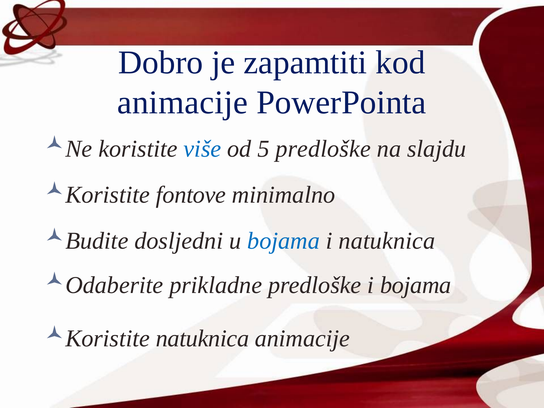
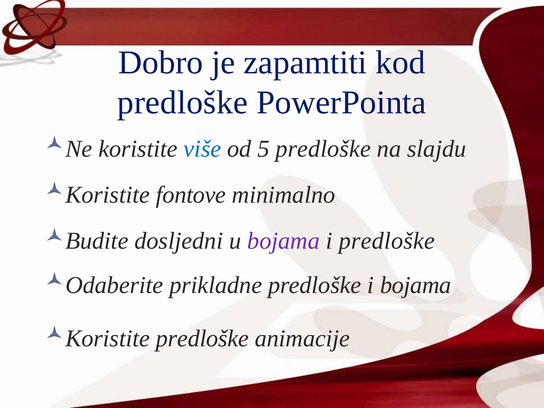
animacije at (183, 102): animacije -> predloške
bojama at (284, 241) colour: blue -> purple
i natuknica: natuknica -> predloške
Koristite natuknica: natuknica -> predloške
